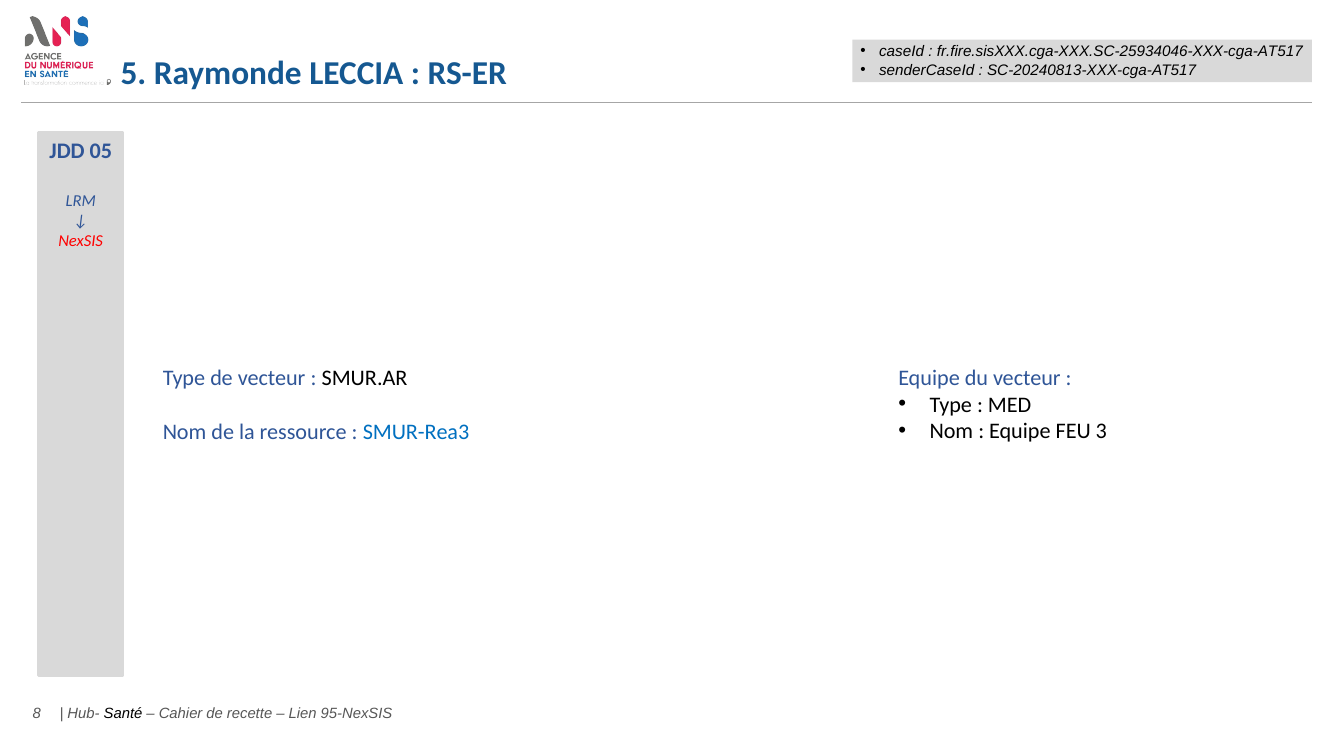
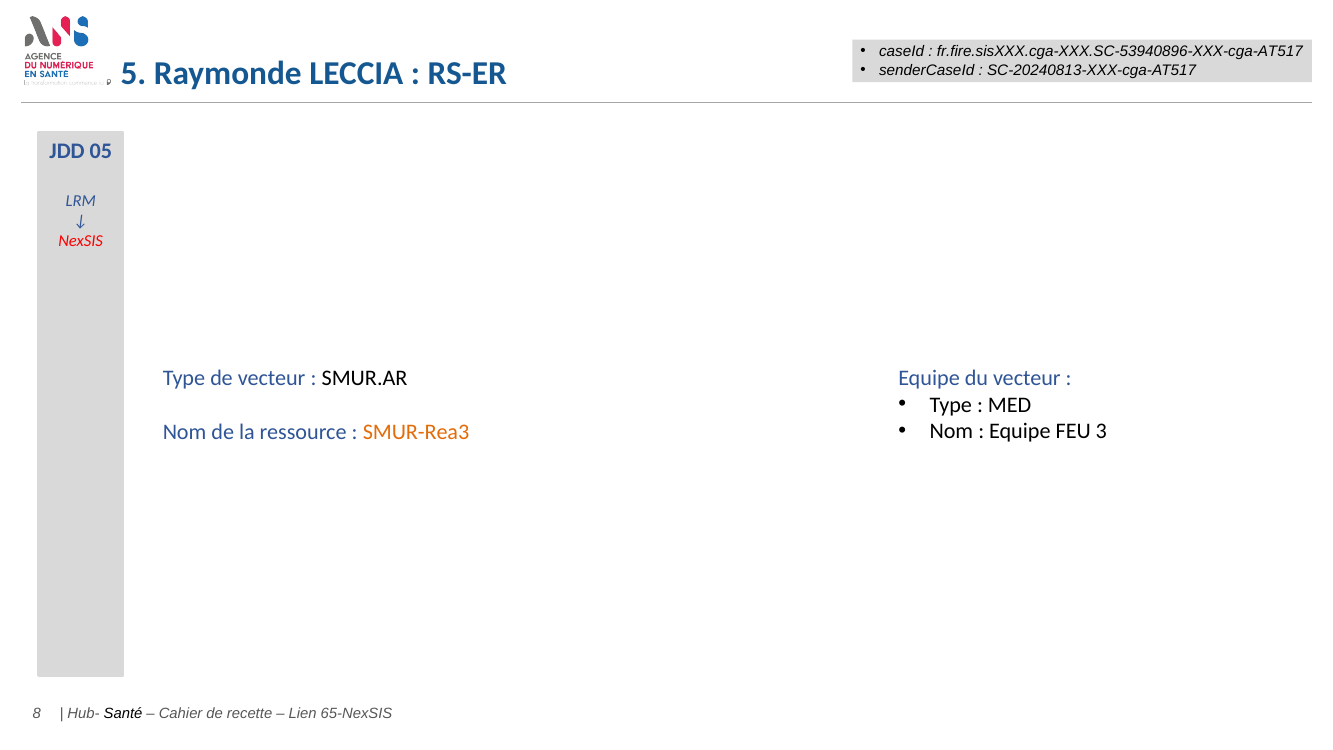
fr.fire.sisXXX.cga-XXX.SC-25934046-XXX-cga-AT517: fr.fire.sisXXX.cga-XXX.SC-25934046-XXX-cga-AT517 -> fr.fire.sisXXX.cga-XXX.SC-53940896-XXX-cga-AT517
SMUR-Rea3 colour: blue -> orange
95-NexSIS: 95-NexSIS -> 65-NexSIS
